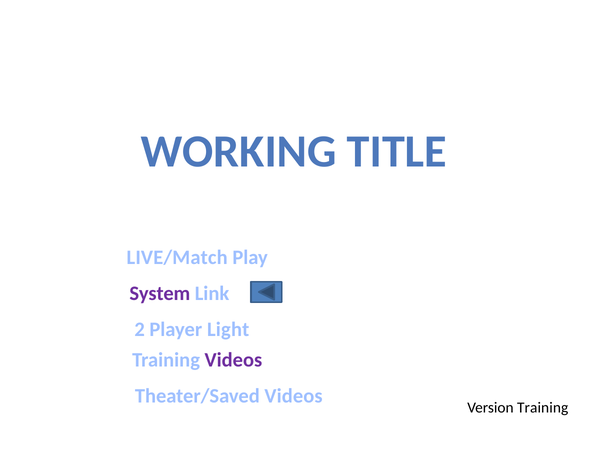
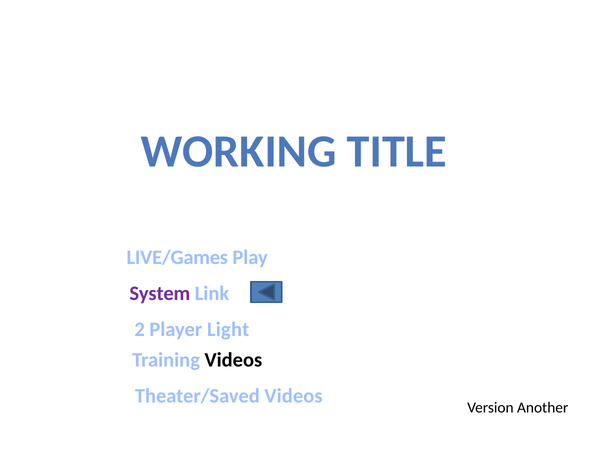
LIVE/Match: LIVE/Match -> LIVE/Games
Videos at (233, 360) colour: purple -> black
Version Training: Training -> Another
